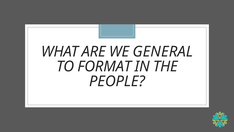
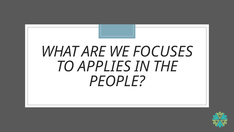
GENERAL: GENERAL -> FOCUSES
FORMAT: FORMAT -> APPLIES
